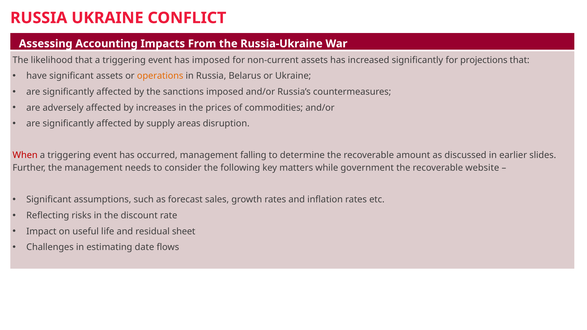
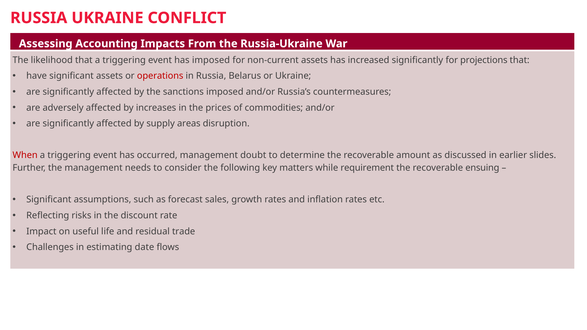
operations colour: orange -> red
falling: falling -> doubt
government: government -> requirement
website: website -> ensuing
sheet: sheet -> trade
